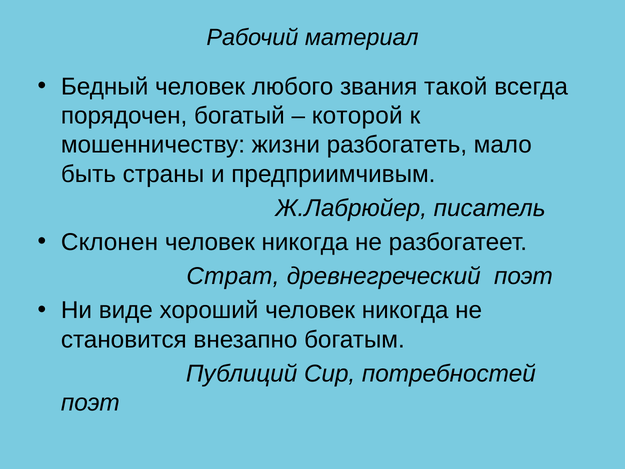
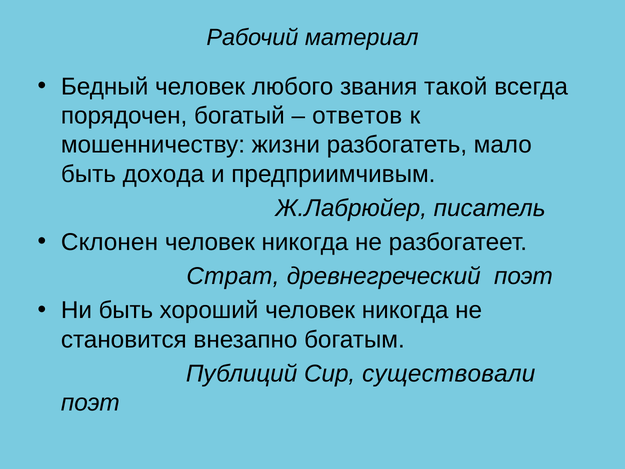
которой: которой -> ответов
страны: страны -> дохода
Ни виде: виде -> быть
потребностей: потребностей -> существовали
